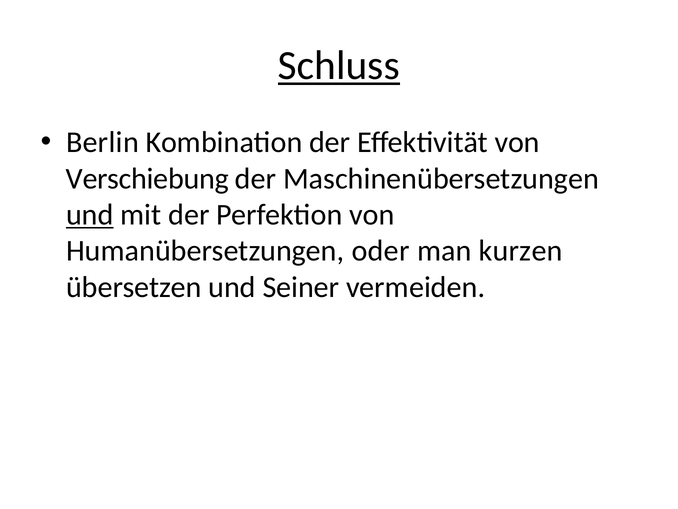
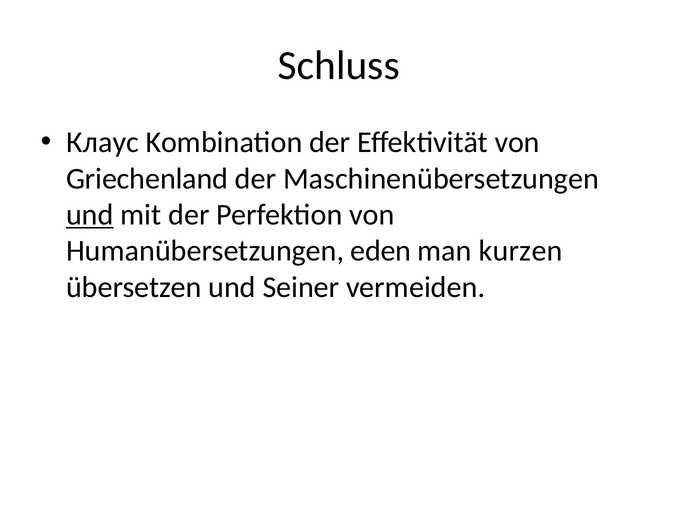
Schluss underline: present -> none
Berlin: Berlin -> Клаус
Verschiebung: Verschiebung -> Griechenland
oder: oder -> eden
